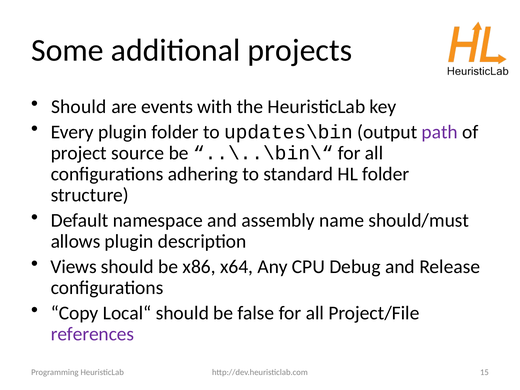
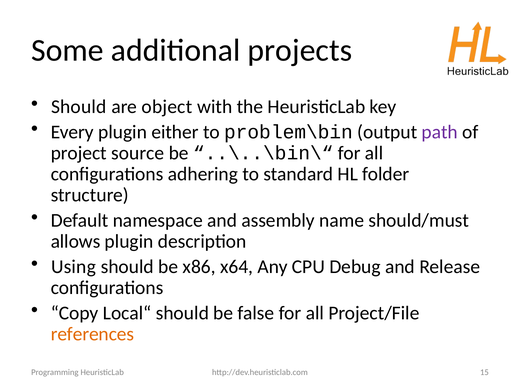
events: events -> object
plugin folder: folder -> either
updates\bin: updates\bin -> problem\bin
Views: Views -> Using
references colour: purple -> orange
